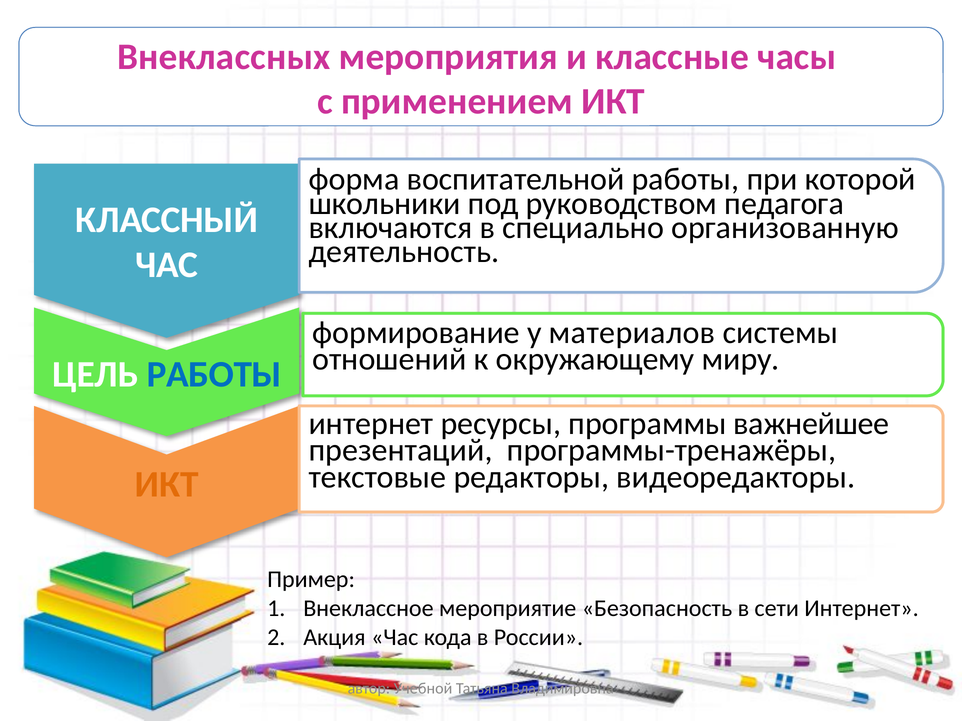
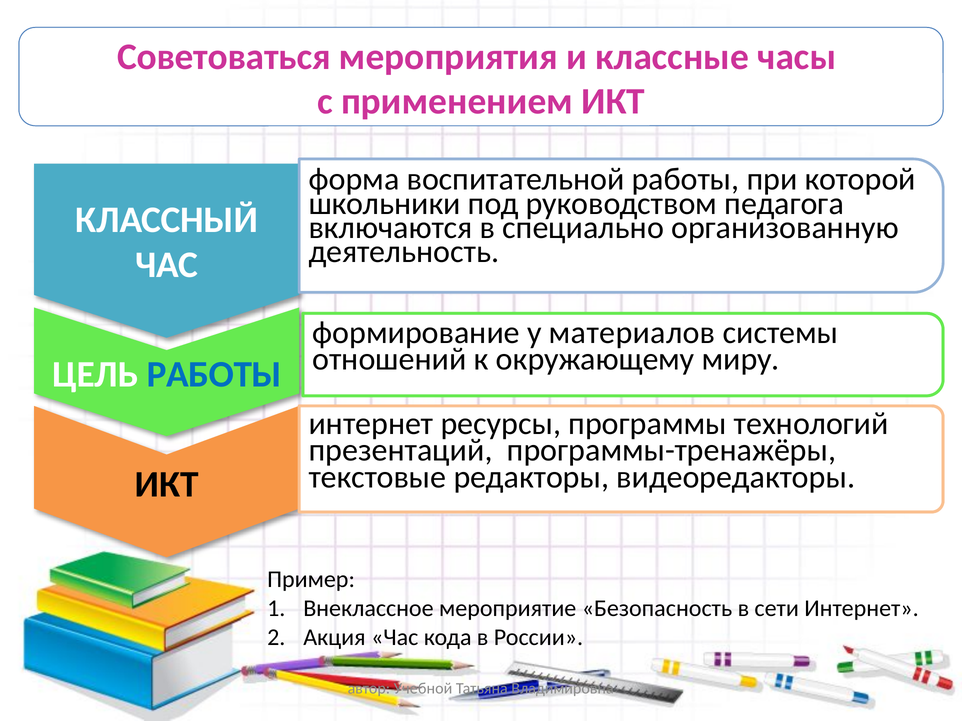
Внеклассных: Внеклассных -> Советоваться
важнейшее: важнейшее -> технологий
ИКТ at (167, 485) colour: orange -> black
